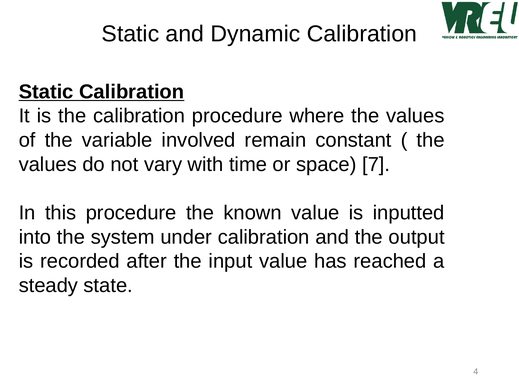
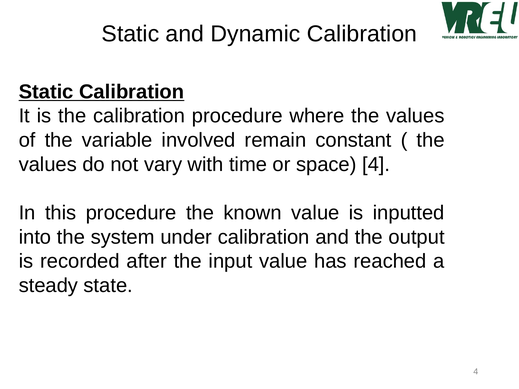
space 7: 7 -> 4
